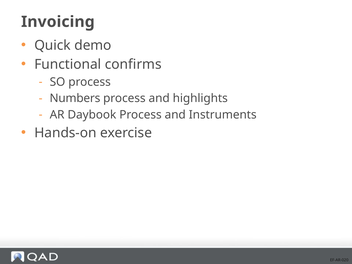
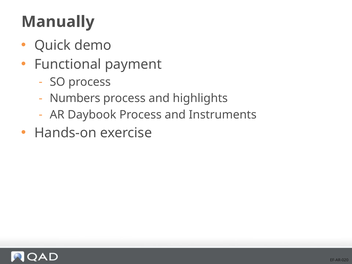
Invoicing: Invoicing -> Manually
confirms: confirms -> payment
